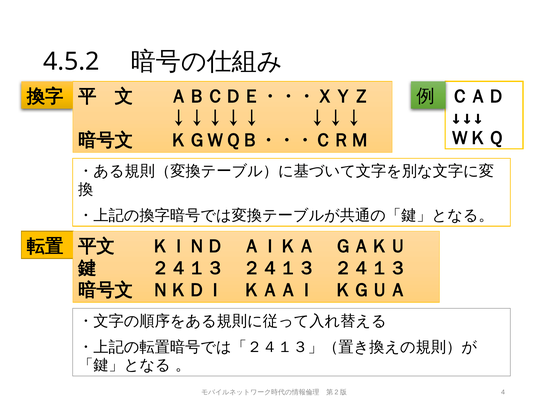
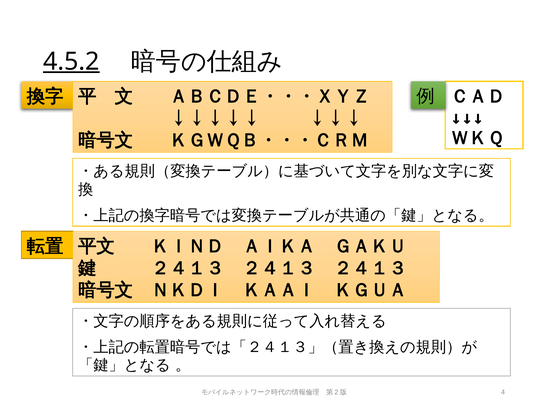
4.5.2 underline: none -> present
